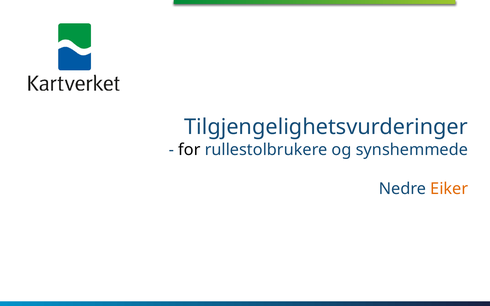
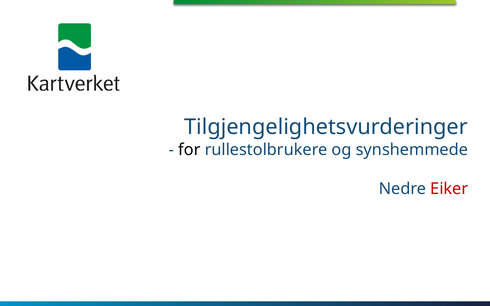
Eiker colour: orange -> red
